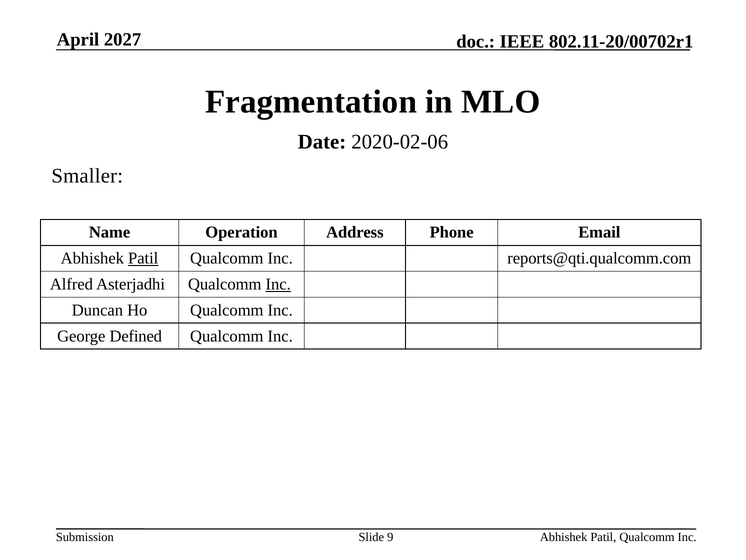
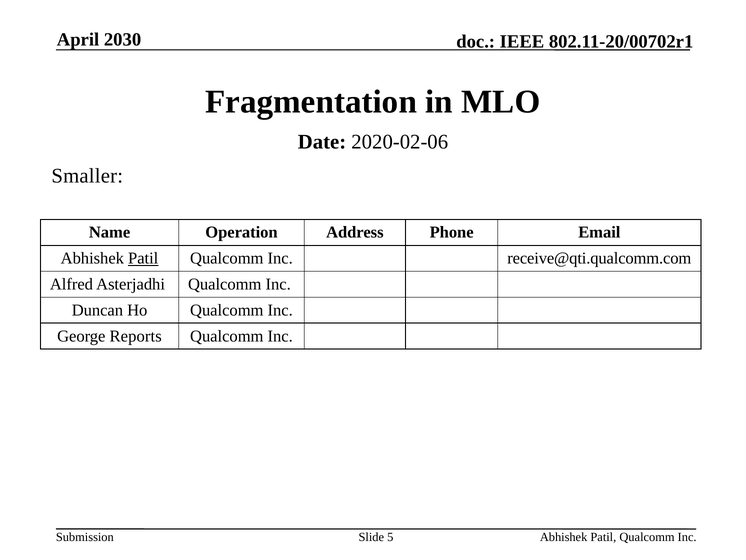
2027: 2027 -> 2030
reports@qti.qualcomm.com: reports@qti.qualcomm.com -> receive@qti.qualcomm.com
Inc at (278, 284) underline: present -> none
Defined: Defined -> Reports
9: 9 -> 5
